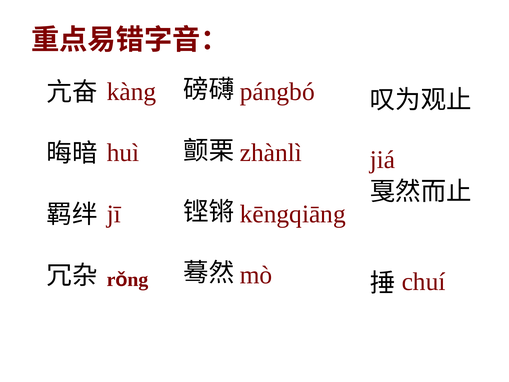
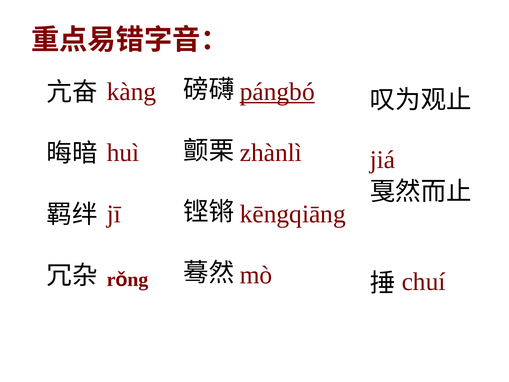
pángbó underline: none -> present
